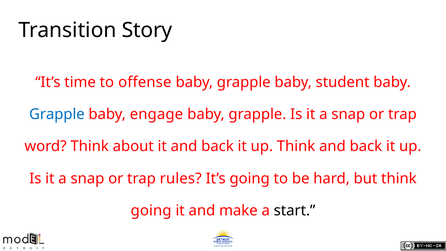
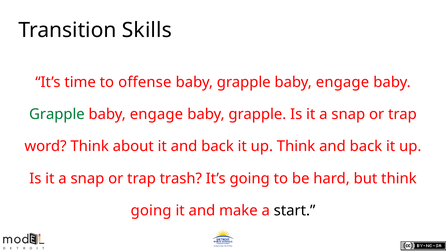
Story: Story -> Skills
student at (343, 82): student -> engage
Grapple at (57, 114) colour: blue -> green
rules: rules -> trash
